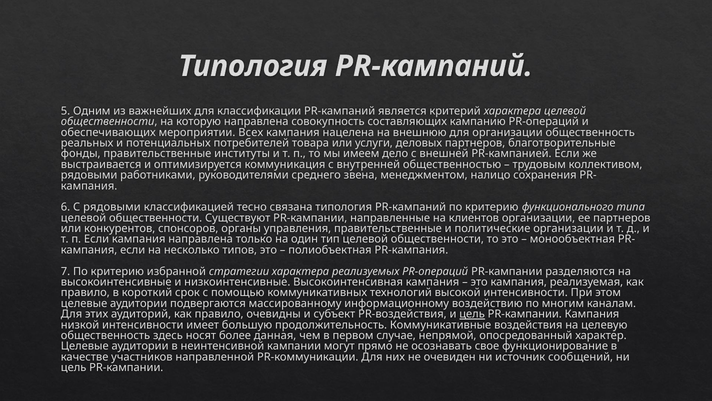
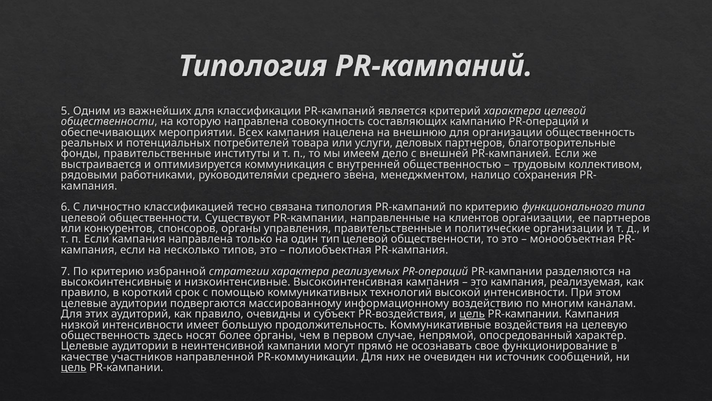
С рядовыми: рядовыми -> личностно
более данная: данная -> органы
цель at (74, 367) underline: none -> present
